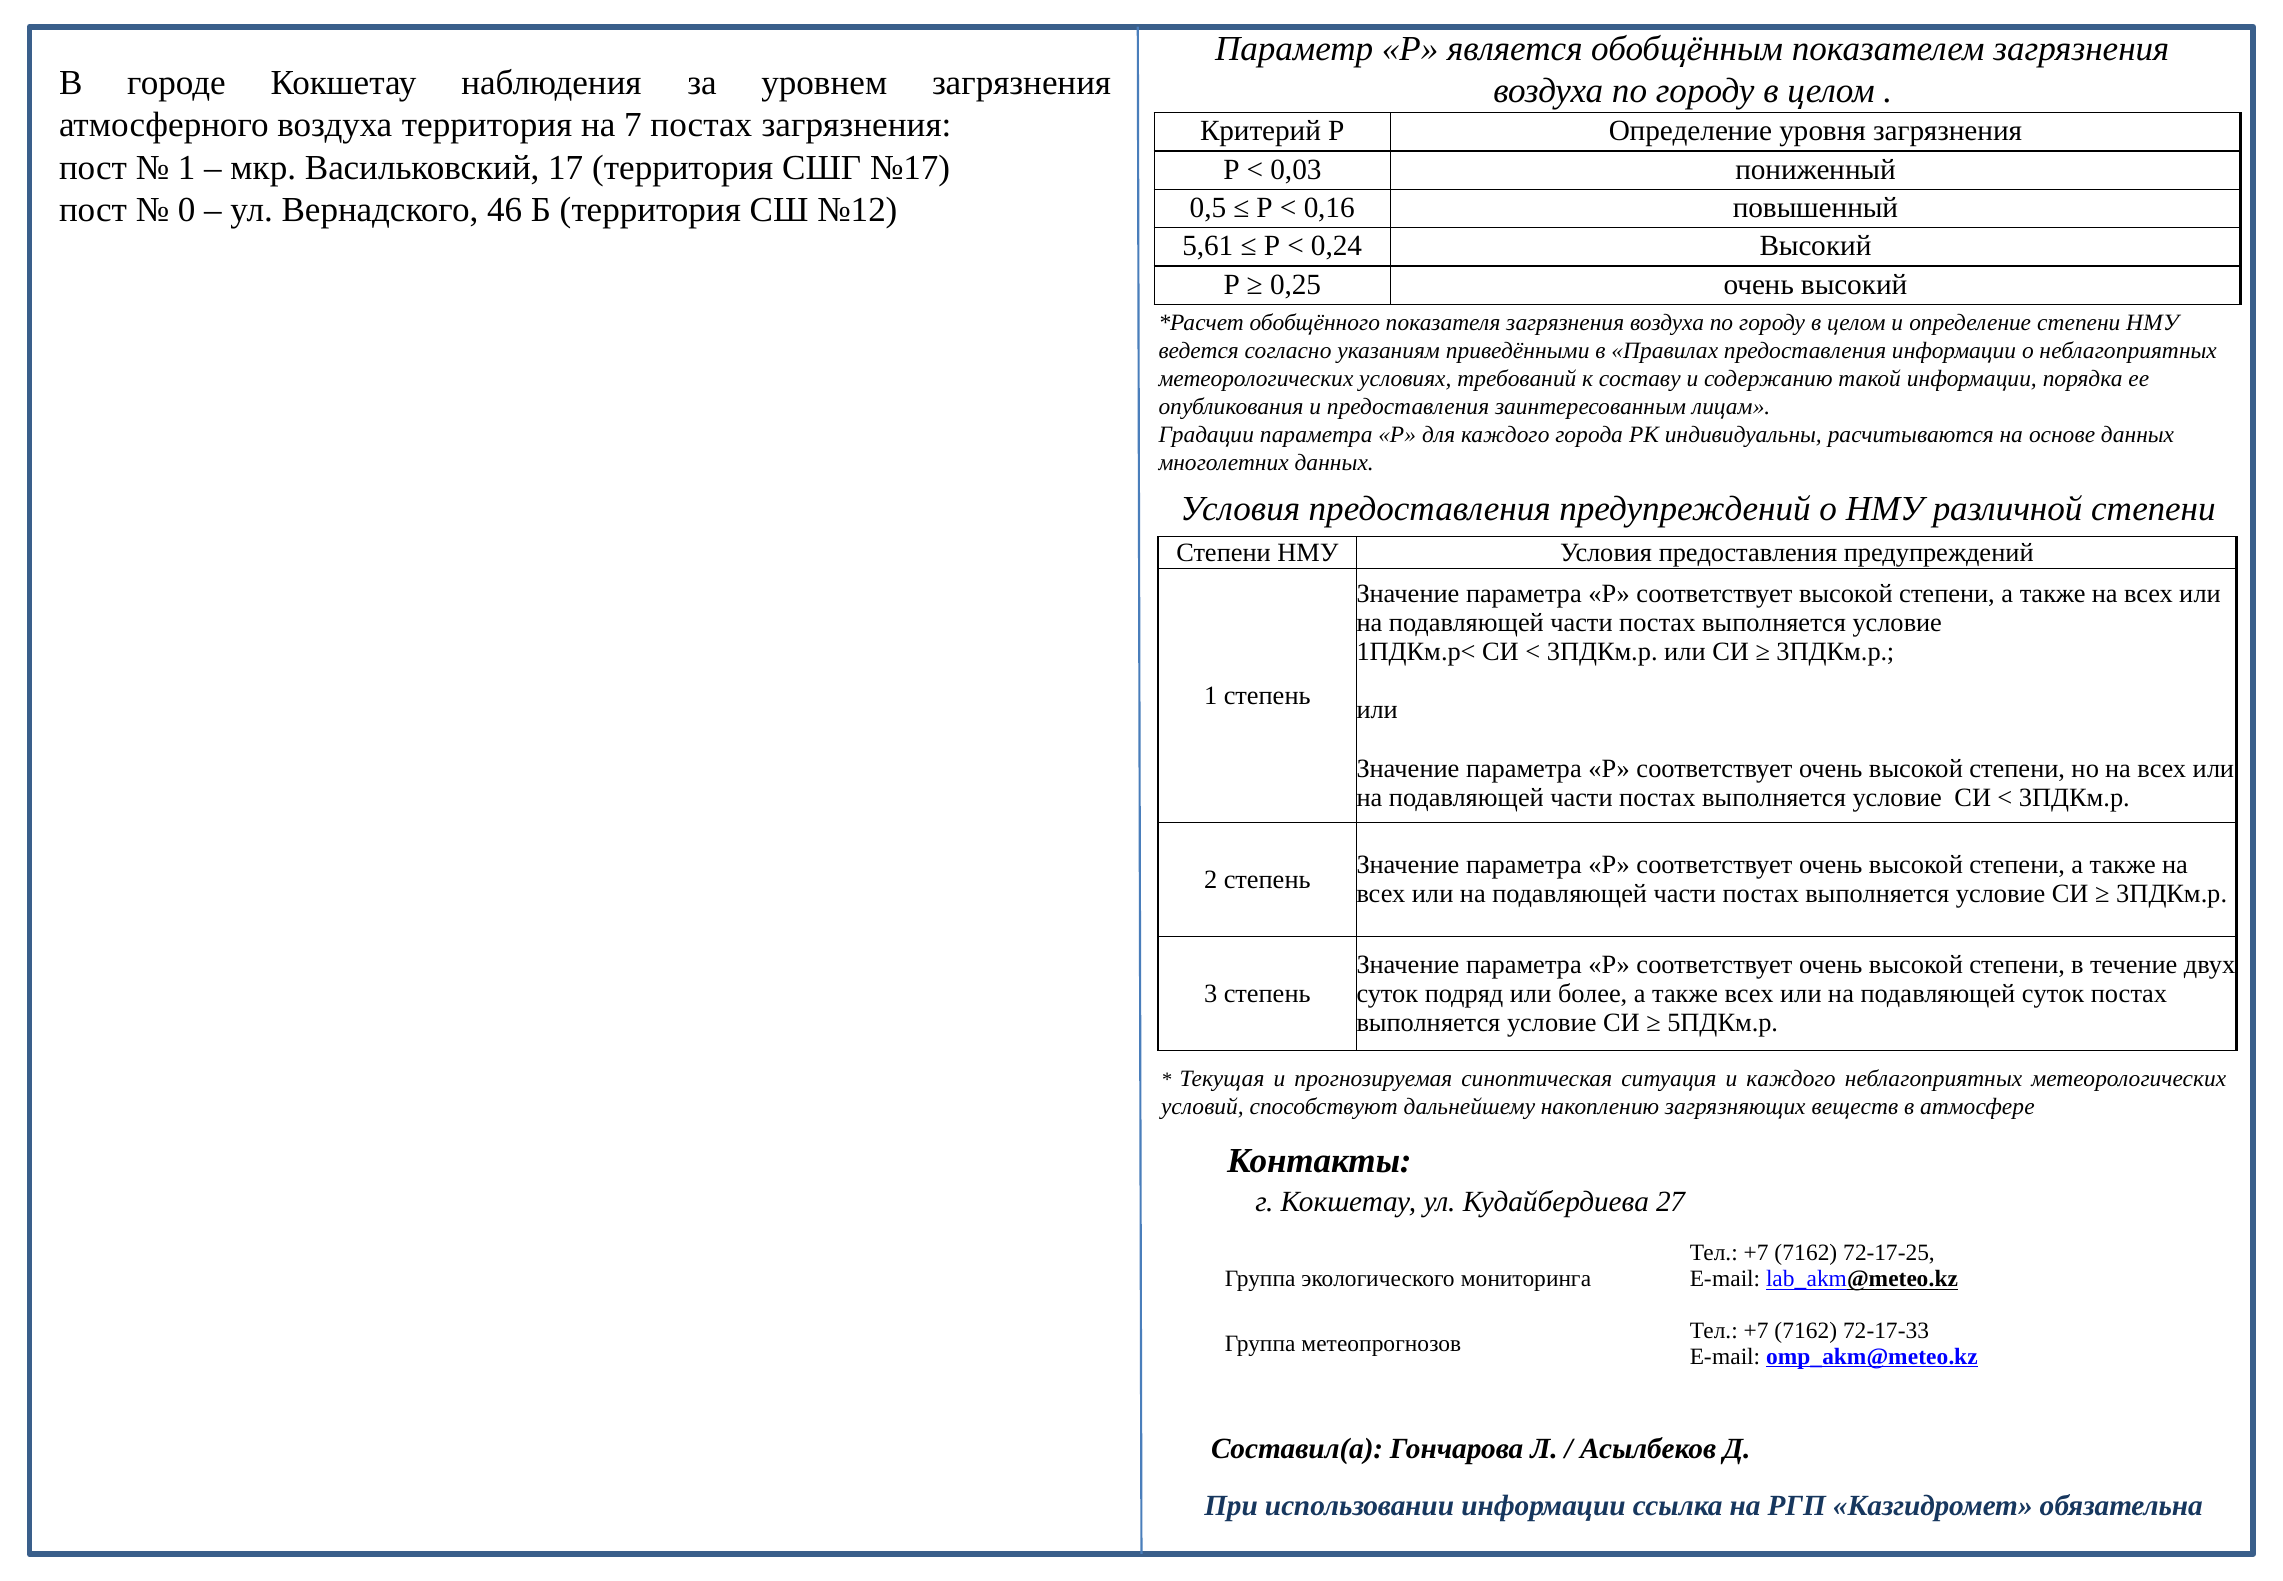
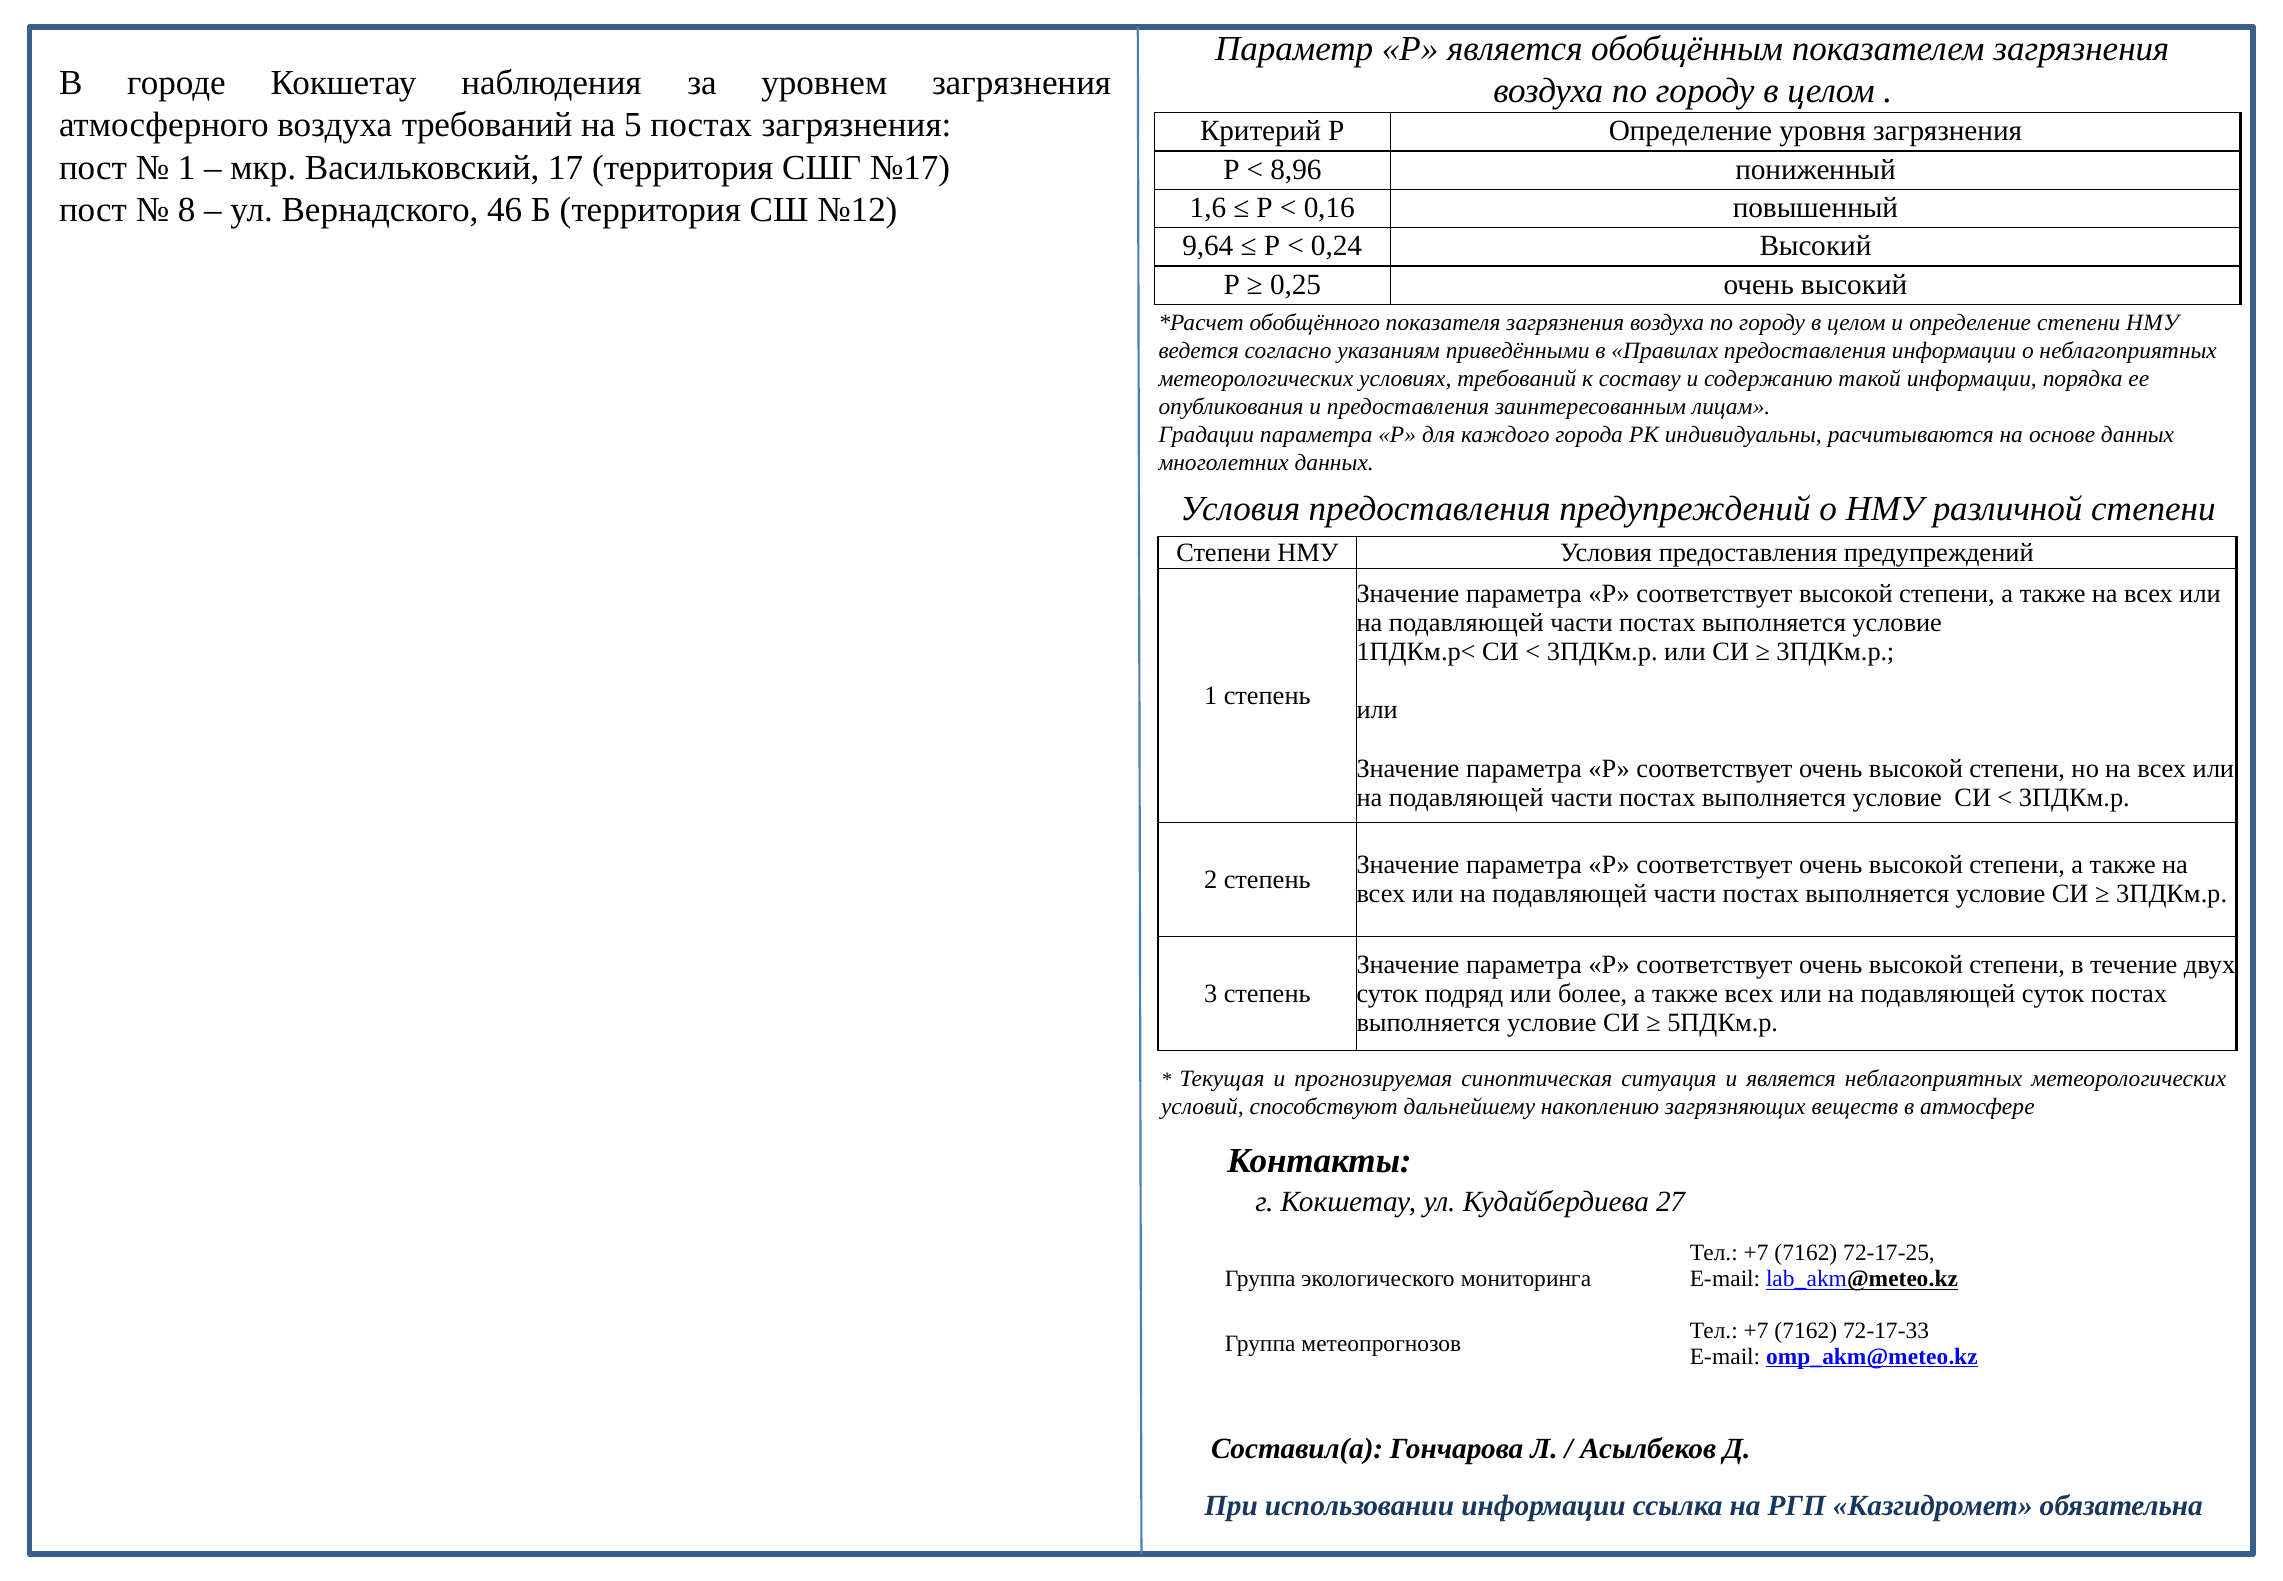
воздуха территория: территория -> требований
7: 7 -> 5
0,03: 0,03 -> 8,96
0: 0 -> 8
0,5: 0,5 -> 1,6
5,61: 5,61 -> 9,64
и каждого: каждого -> является
